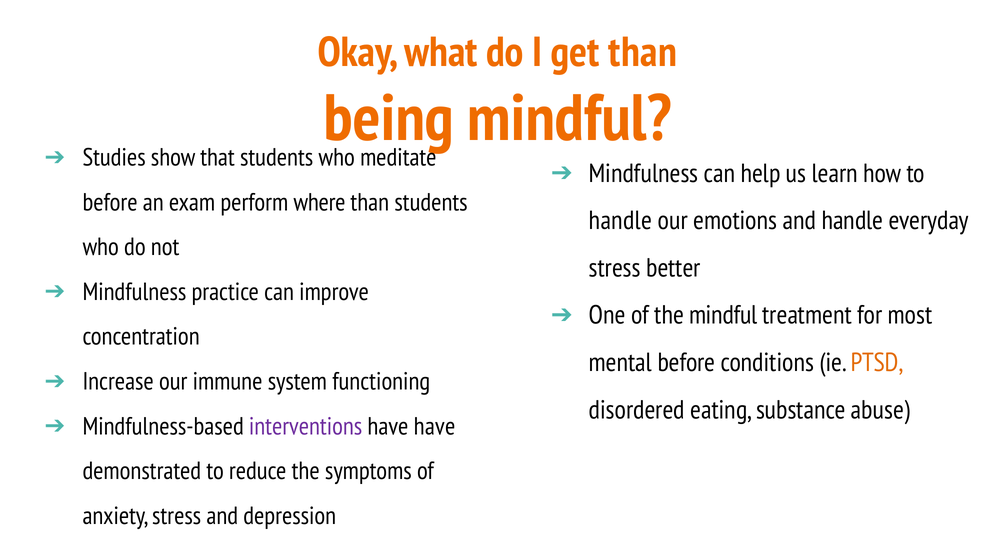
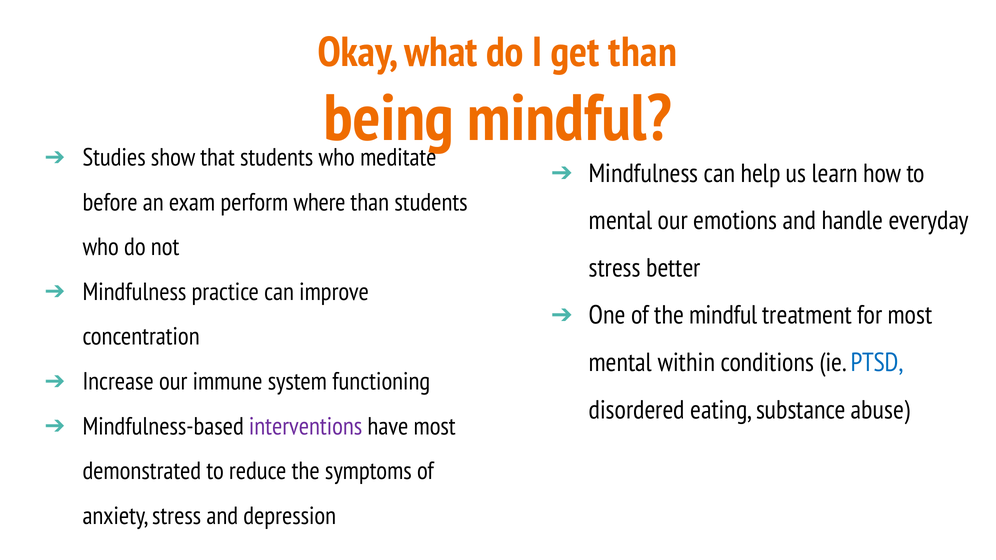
handle at (621, 221): handle -> mental
mental before: before -> within
PTSD colour: orange -> blue
have have: have -> most
